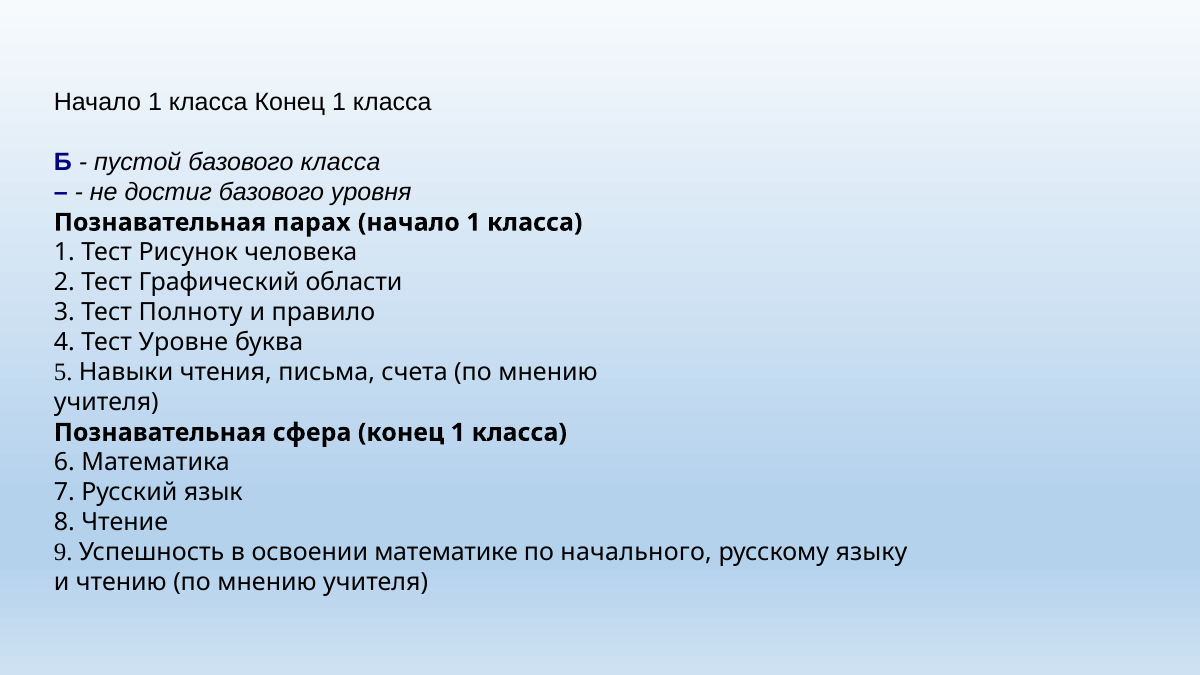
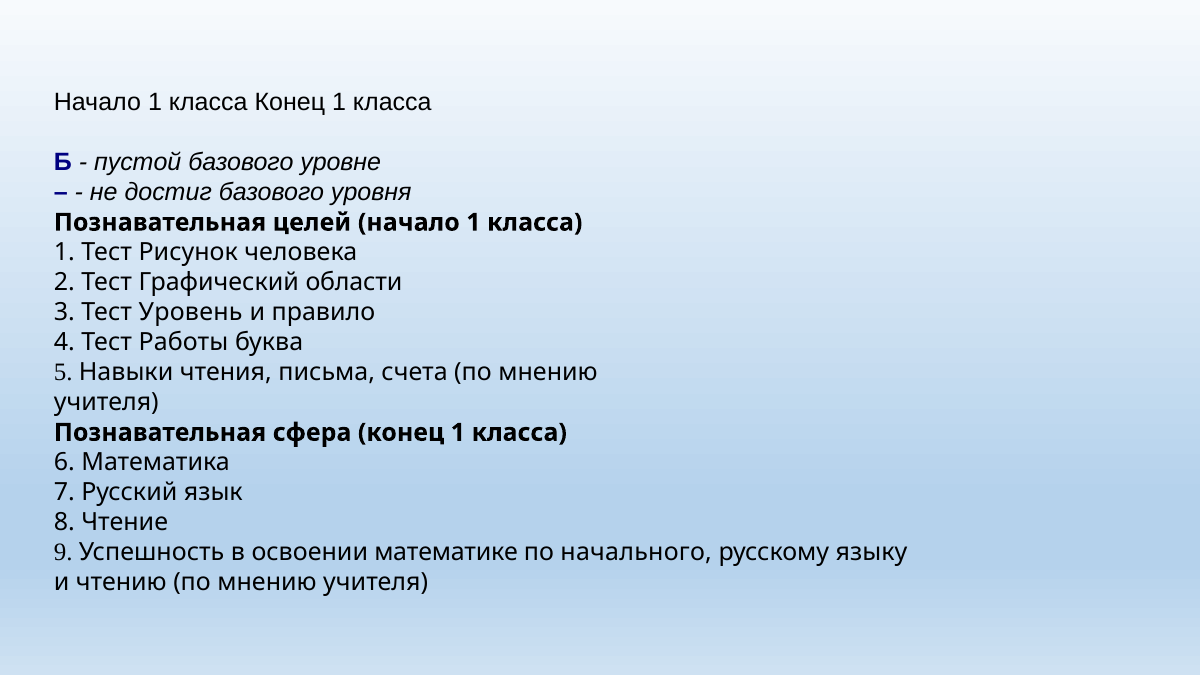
базового класса: класса -> уровне
парах: парах -> целей
Полноту: Полноту -> Уровень
Уровне: Уровне -> Работы
